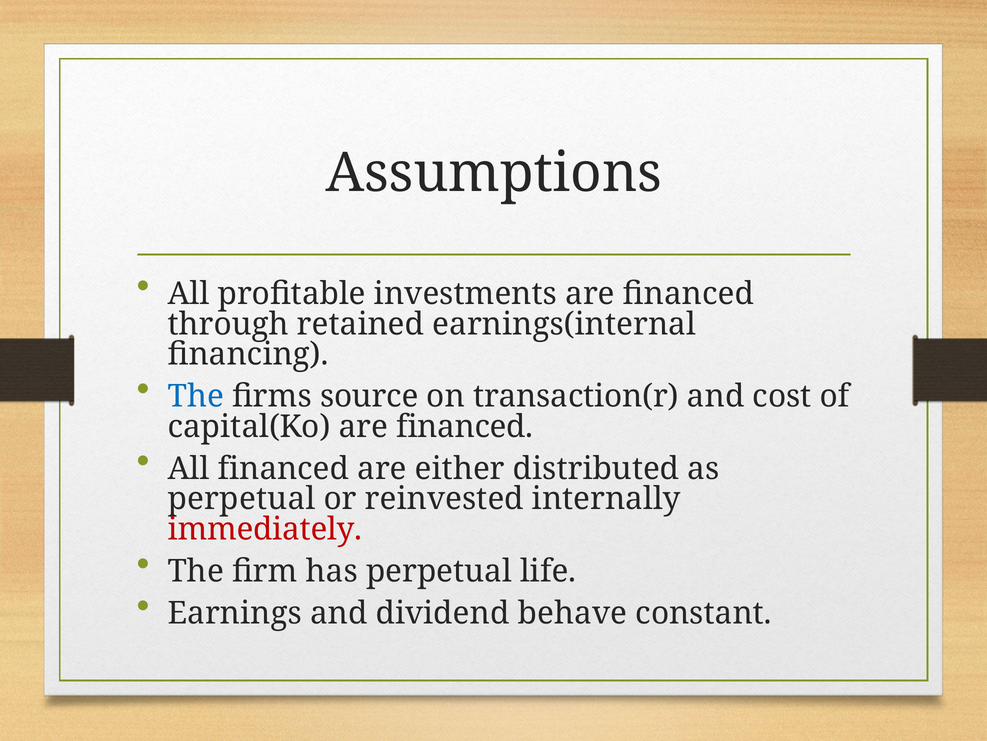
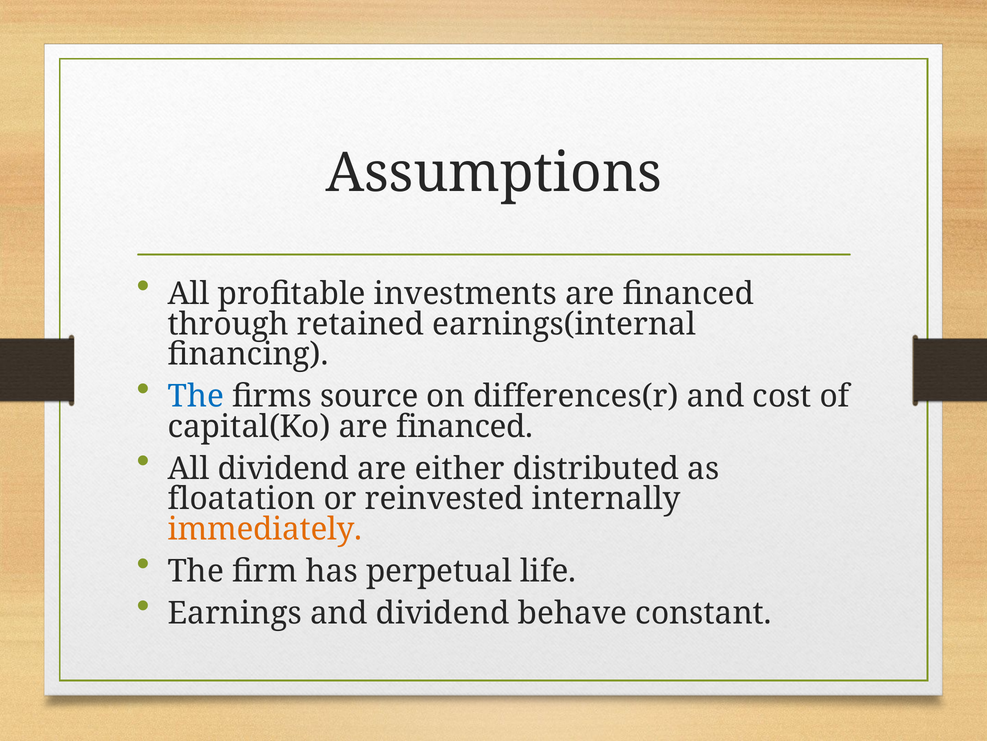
transaction(r: transaction(r -> differences(r
All financed: financed -> dividend
perpetual at (242, 499): perpetual -> floatation
immediately colour: red -> orange
